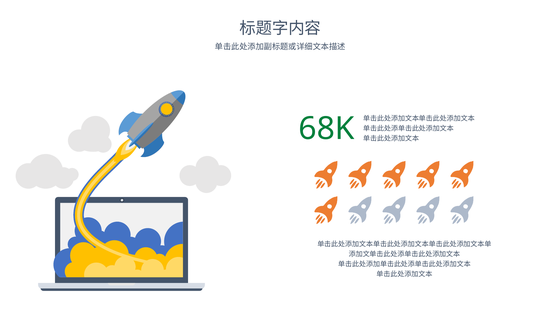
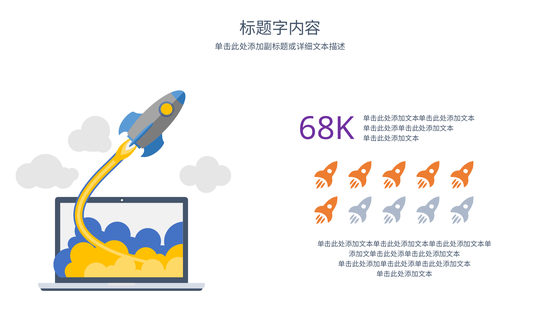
68K colour: green -> purple
